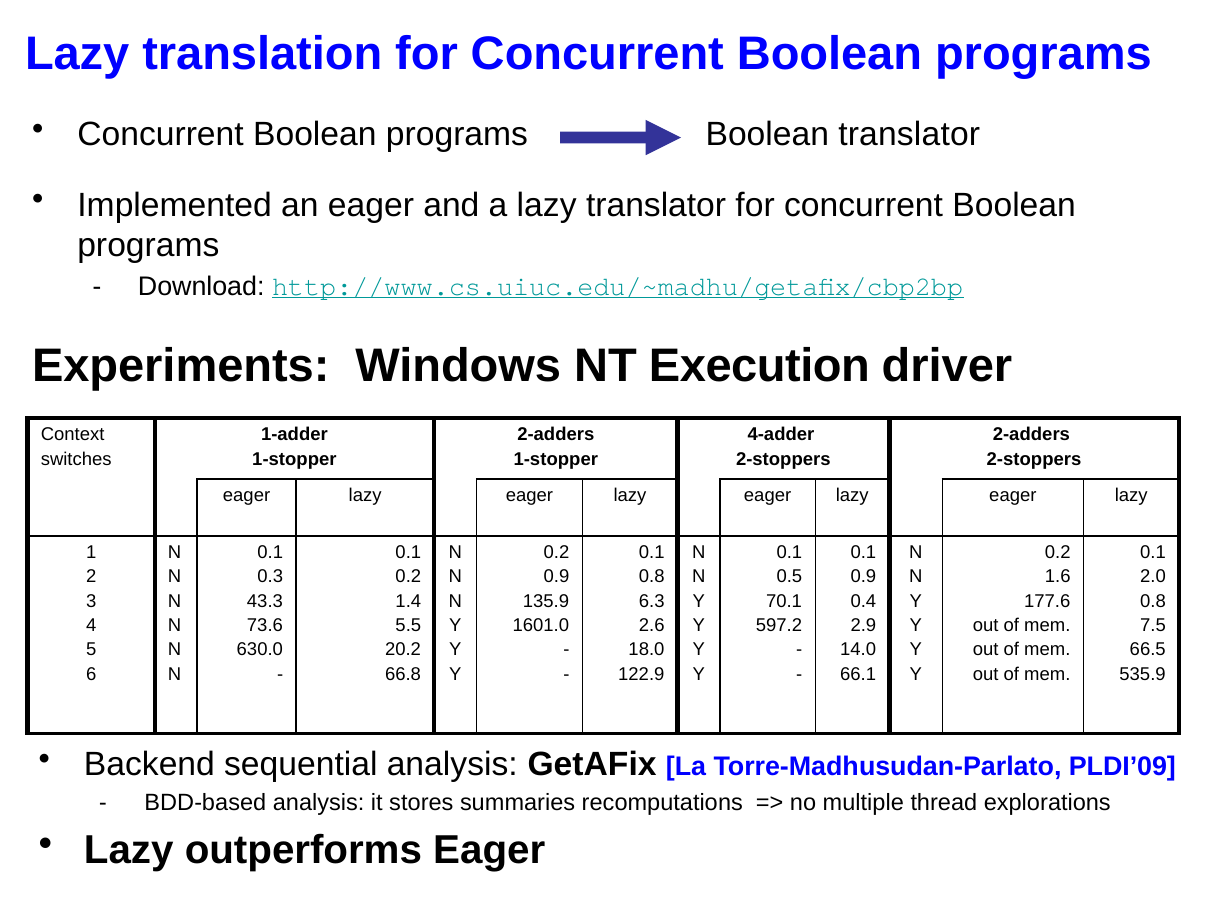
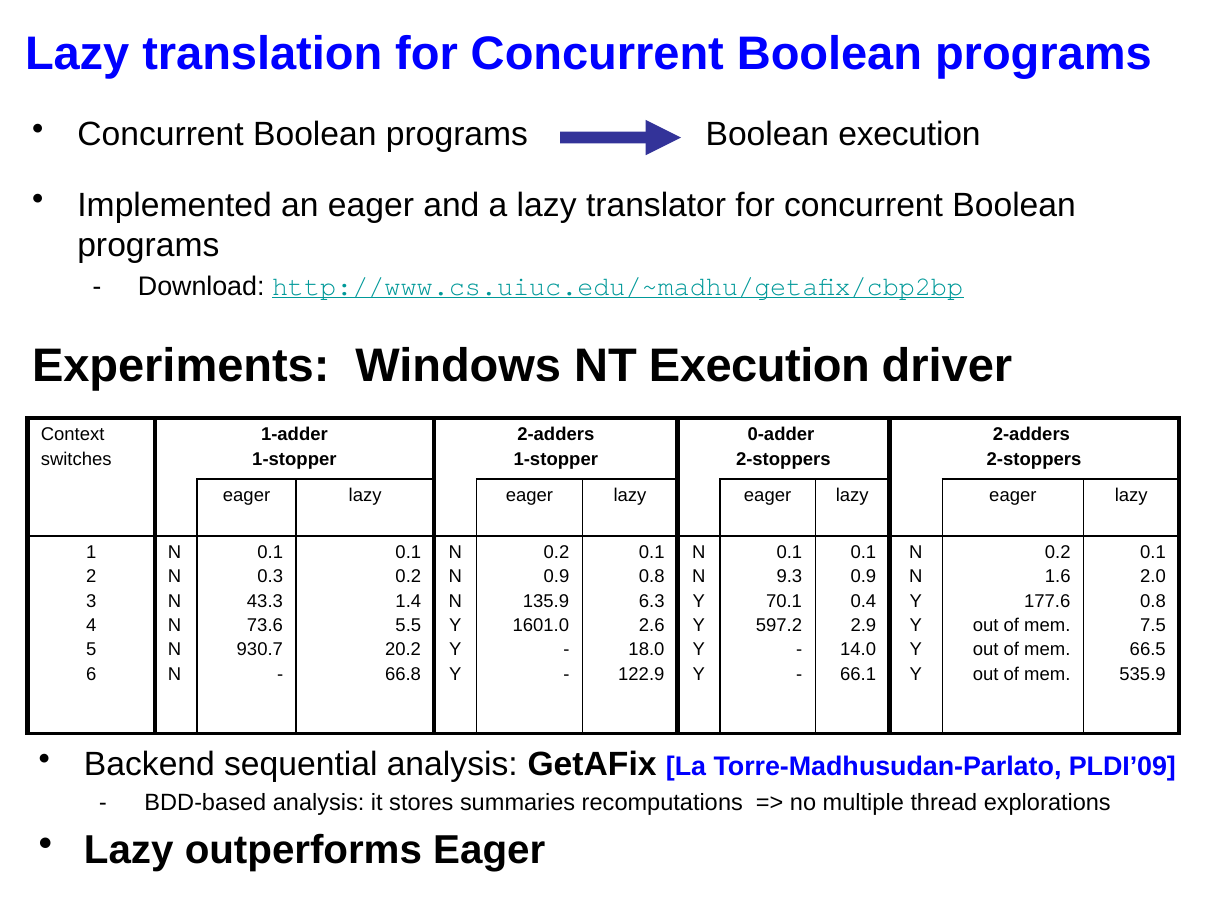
Boolean translator: translator -> execution
4-adder: 4-adder -> 0-adder
0.5: 0.5 -> 9.3
630.0: 630.0 -> 930.7
